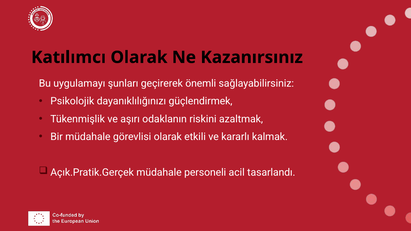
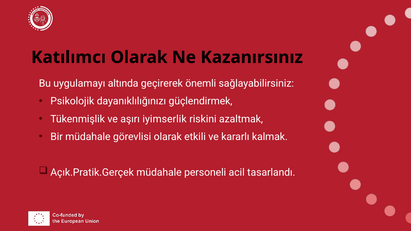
şunları: şunları -> altında
odaklanın: odaklanın -> iyimserlik
